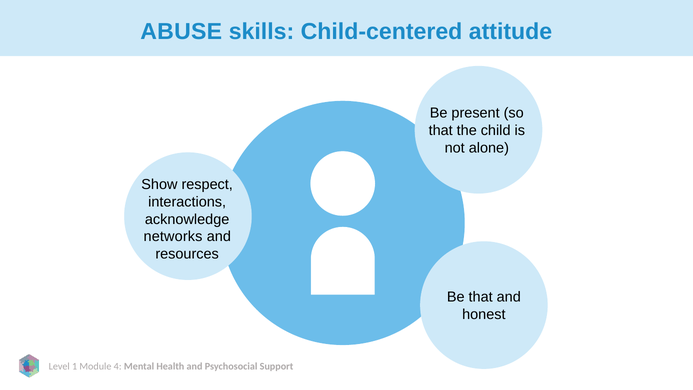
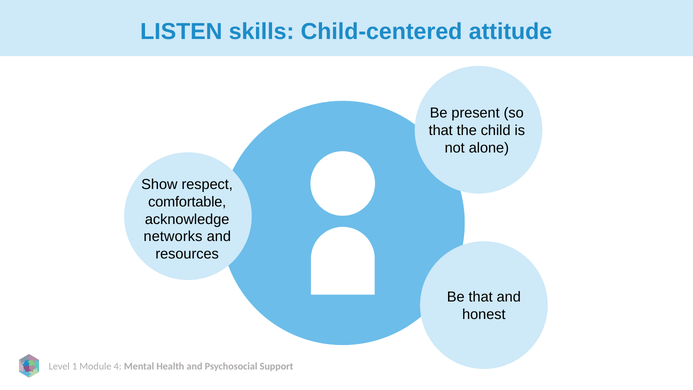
ABUSE: ABUSE -> LISTEN
interactions: interactions -> comfortable
